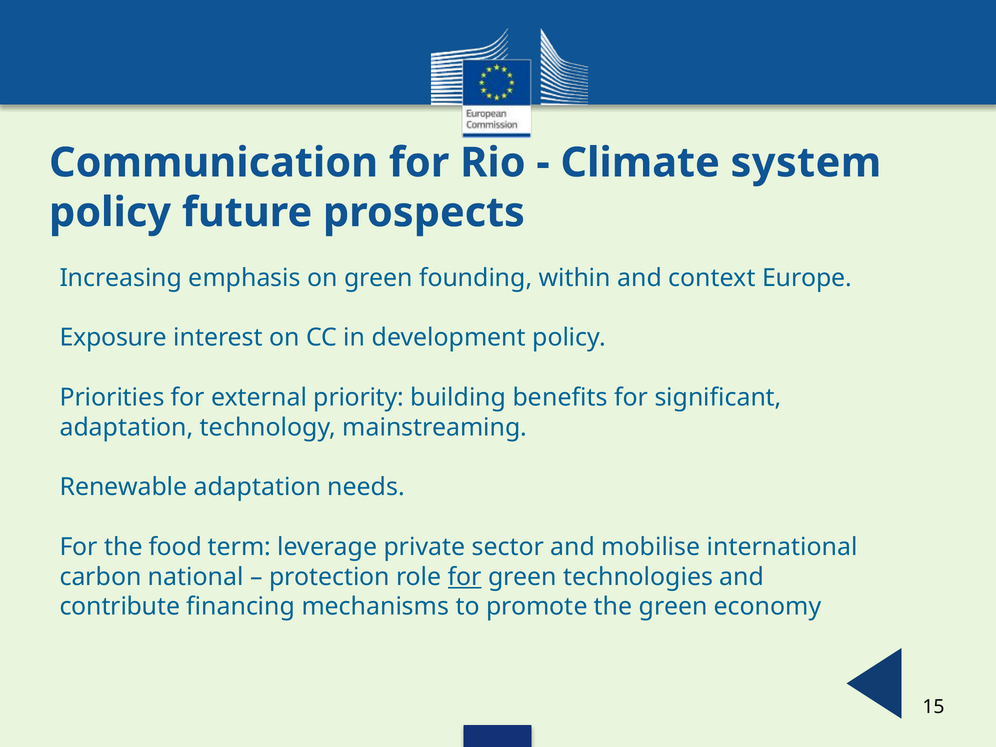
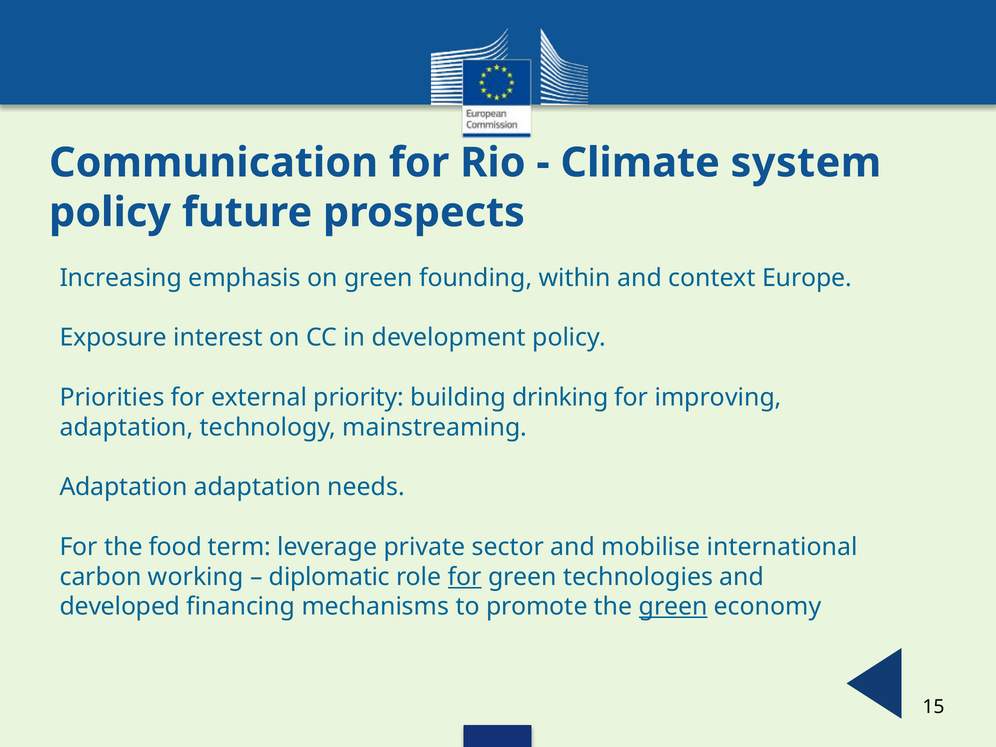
benefits: benefits -> drinking
significant: significant -> improving
Renewable at (123, 487): Renewable -> Adaptation
national: national -> working
protection: protection -> diplomatic
contribute: contribute -> developed
green at (673, 607) underline: none -> present
